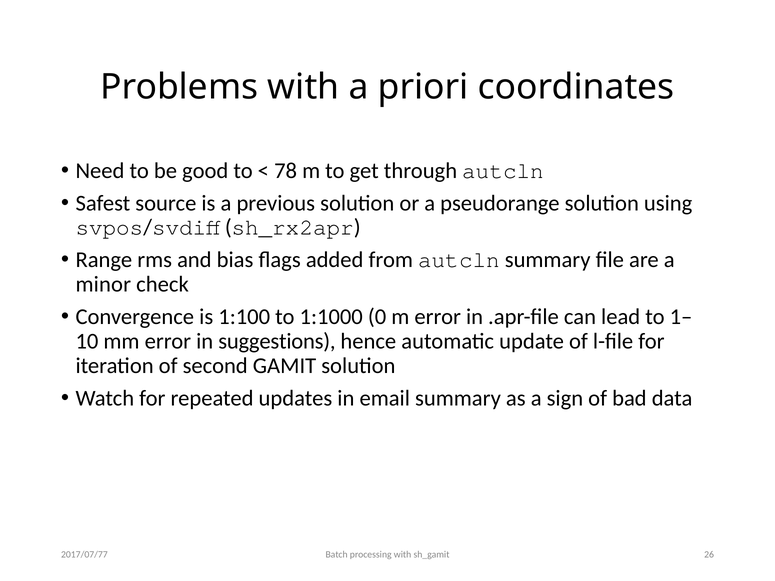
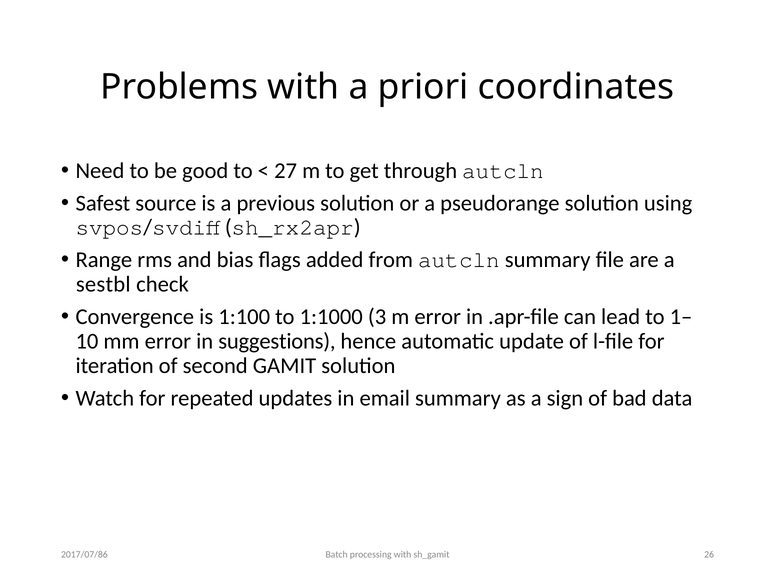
78: 78 -> 27
minor: minor -> sestbl
0: 0 -> 3
2017/07/77: 2017/07/77 -> 2017/07/86
